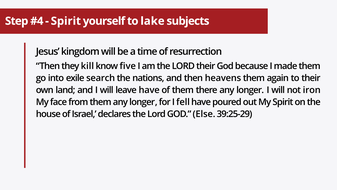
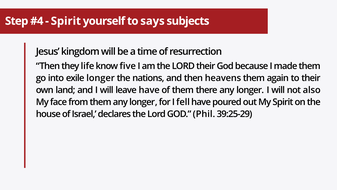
lake: lake -> says
kill: kill -> life
exile search: search -> longer
iron: iron -> also
Else: Else -> Phil
